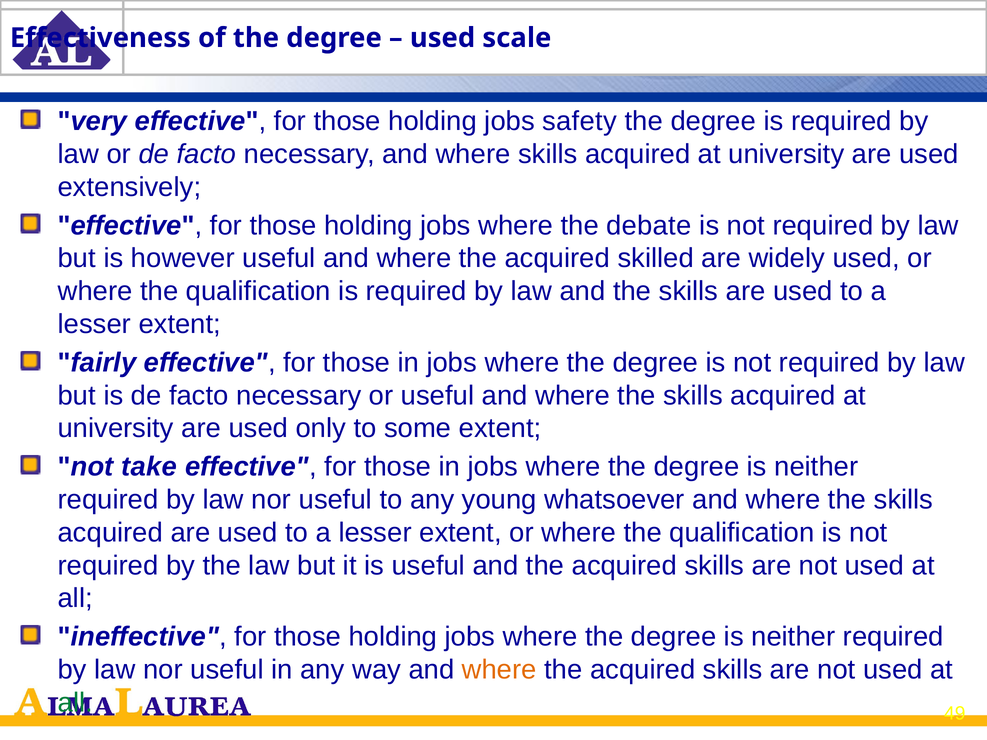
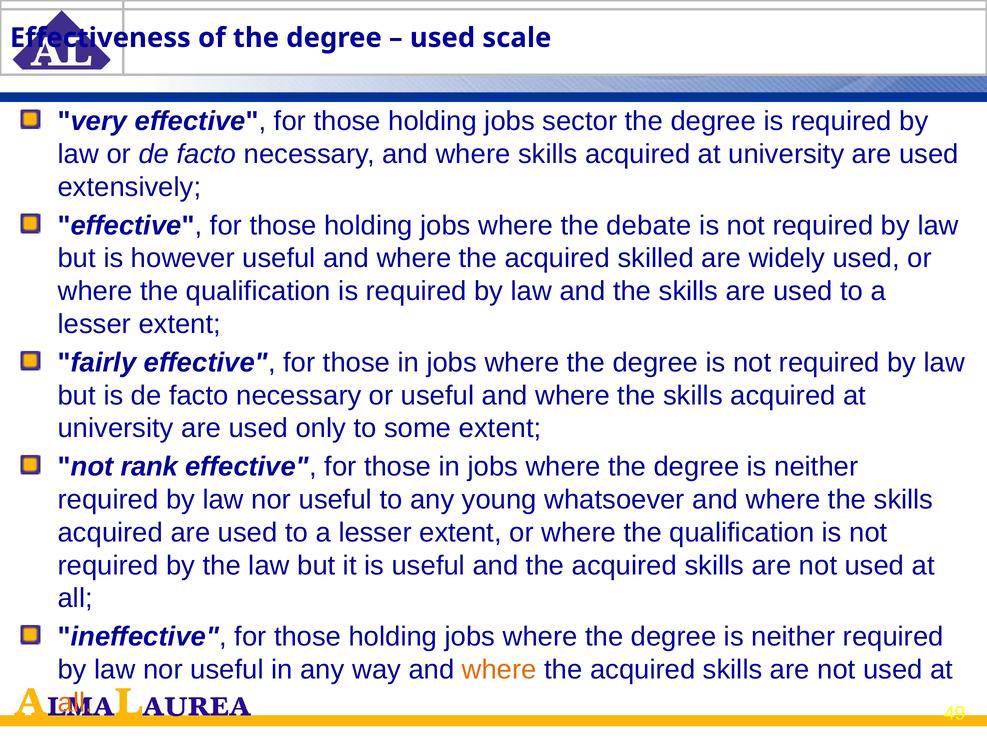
safety: safety -> sector
take: take -> rank
all at (75, 703) colour: green -> orange
